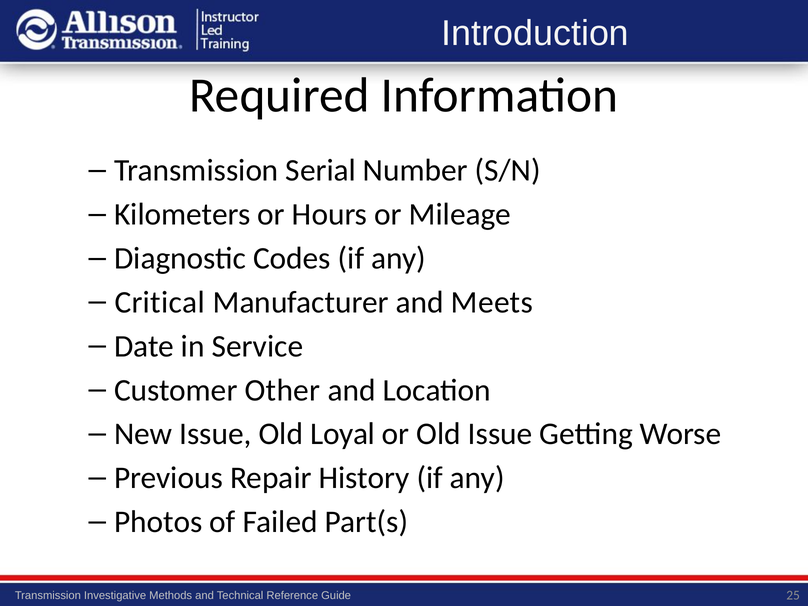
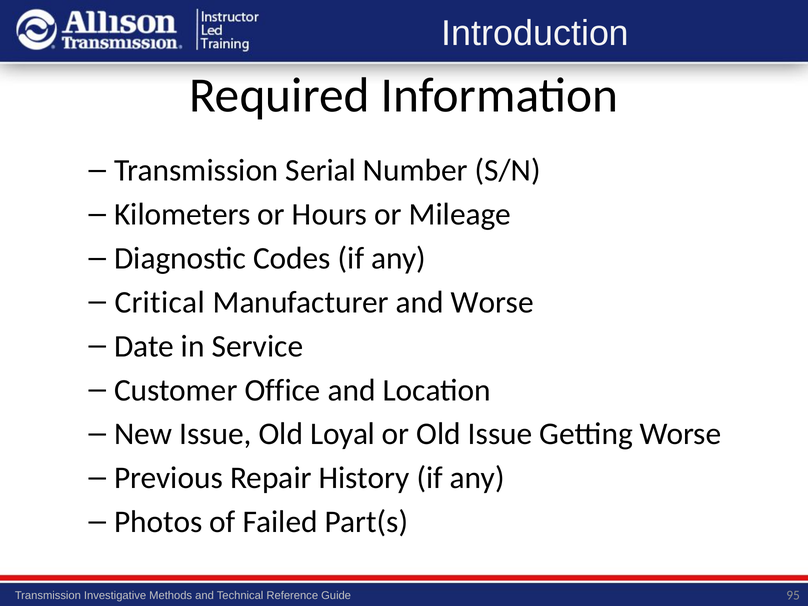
and Meets: Meets -> Worse
Other: Other -> Office
25: 25 -> 95
